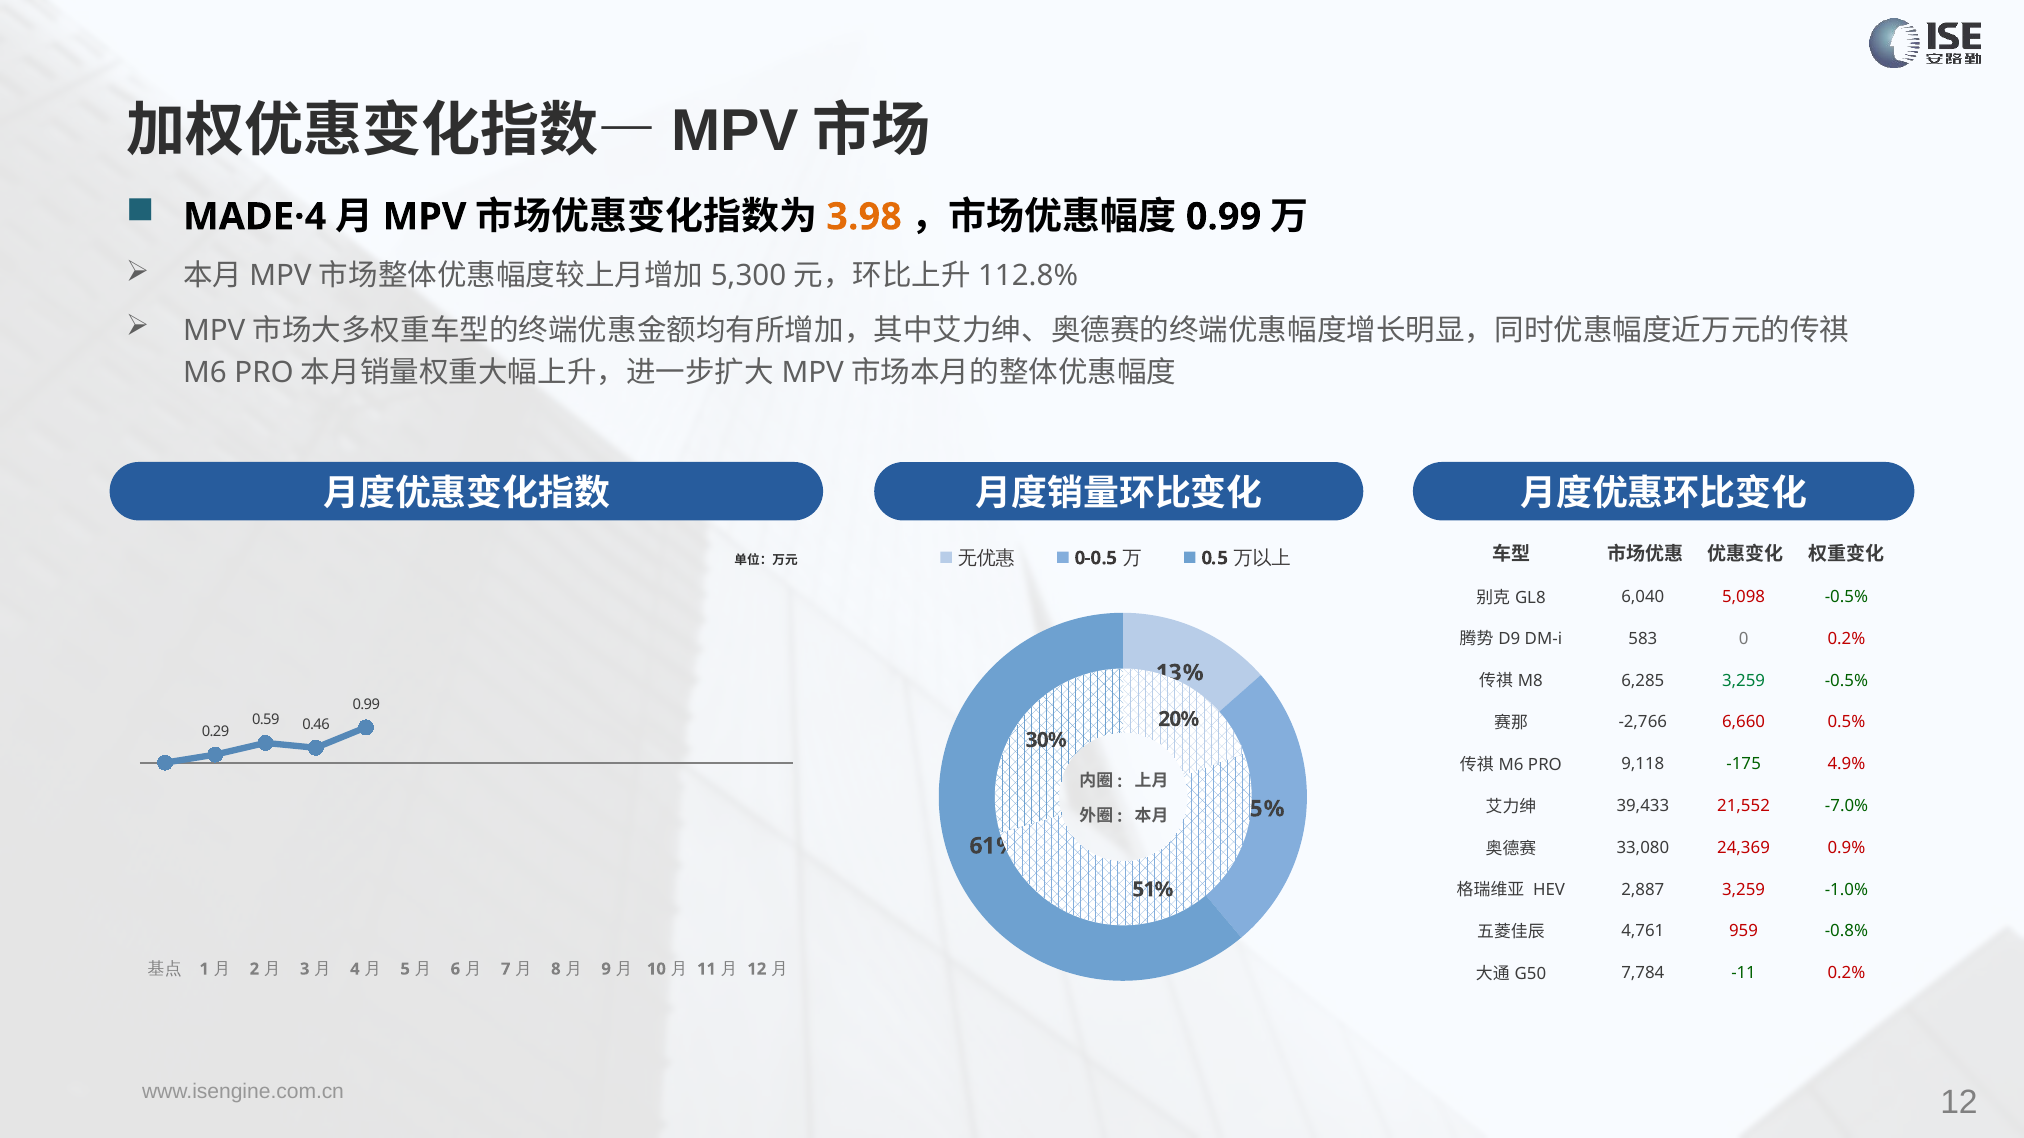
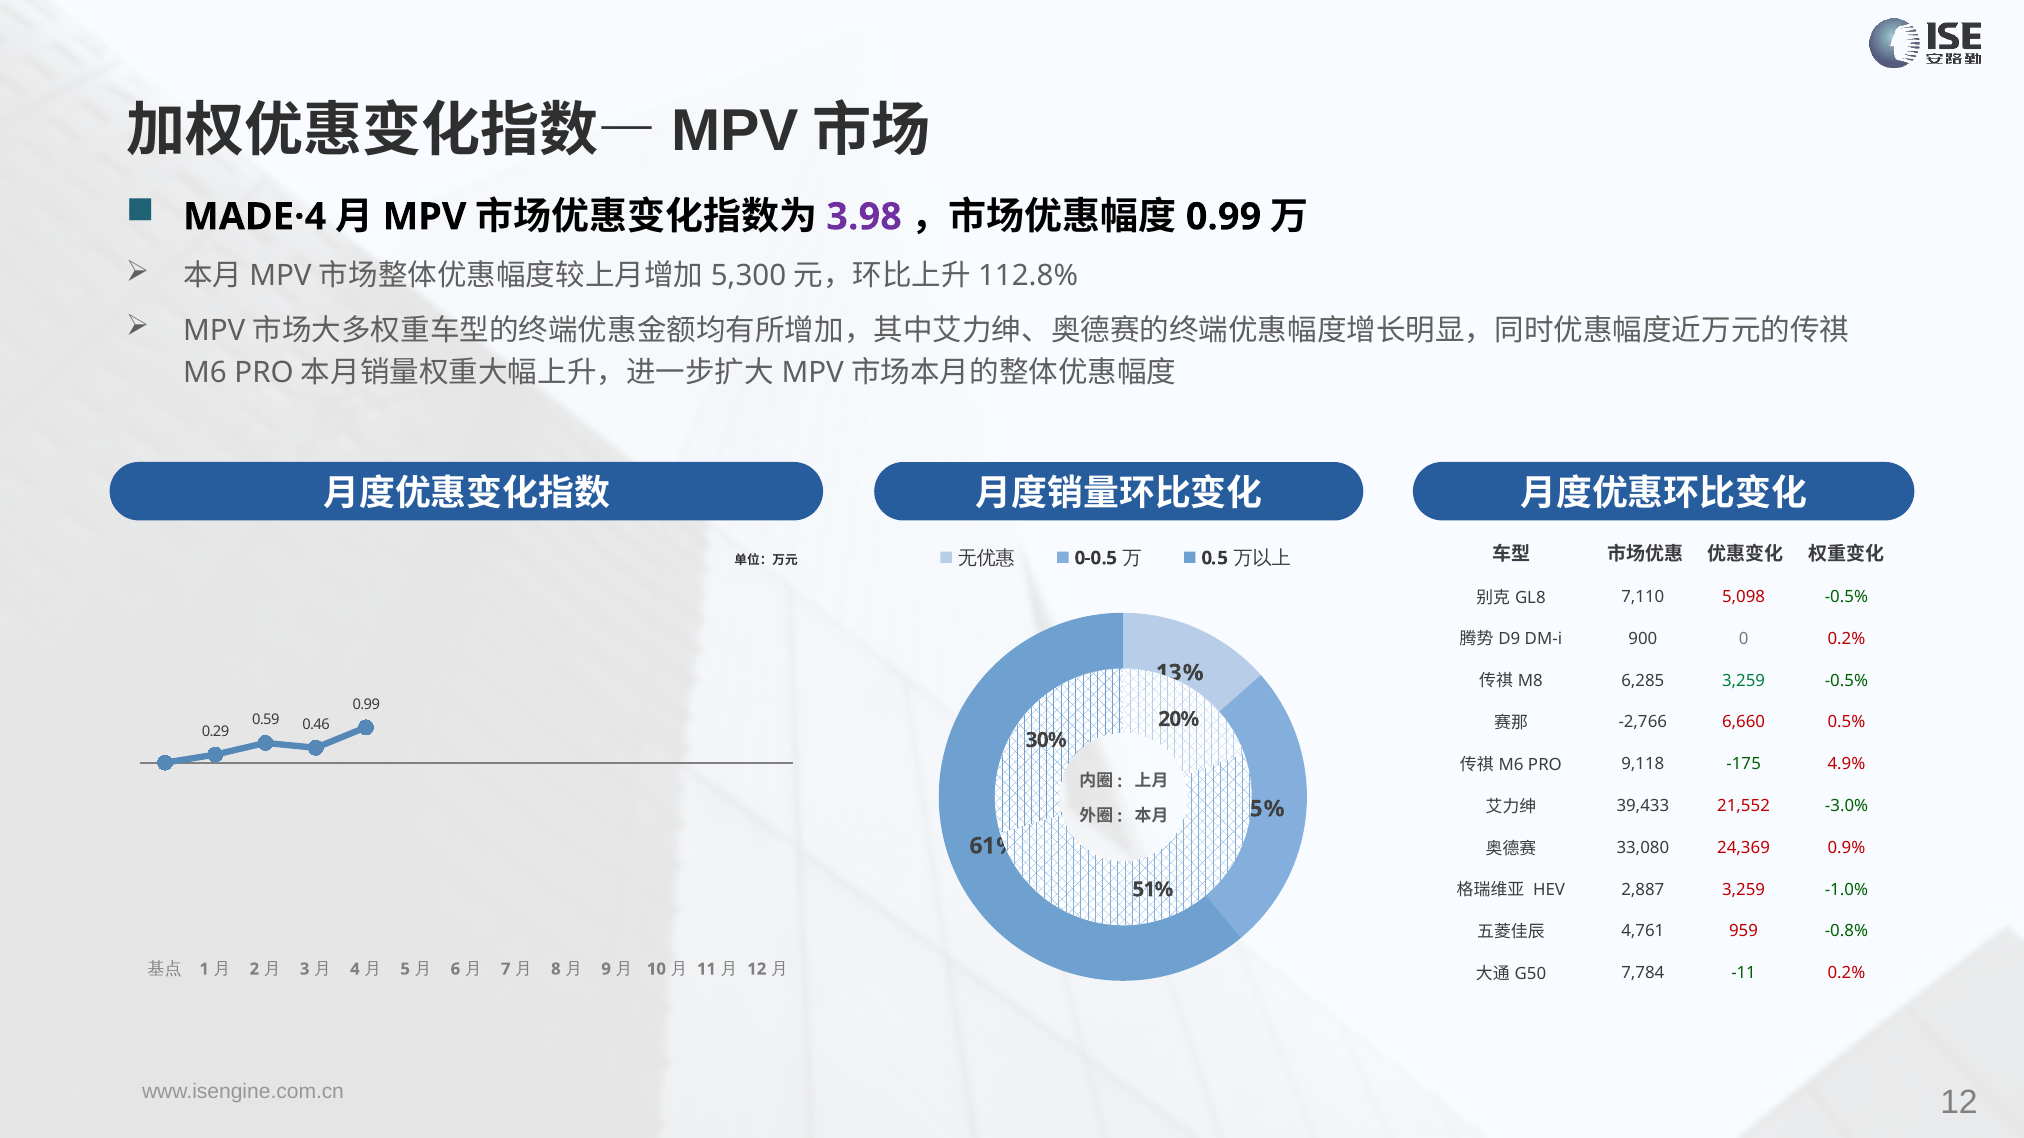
3.98 colour: orange -> purple
6,040: 6,040 -> 7,110
583: 583 -> 900
-7.0%: -7.0% -> -3.0%
